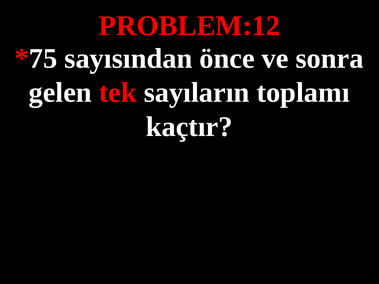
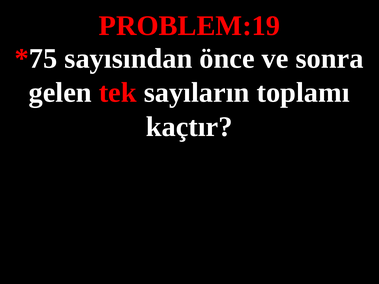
PROBLEM:12: PROBLEM:12 -> PROBLEM:19
